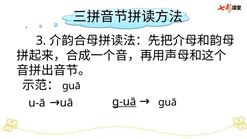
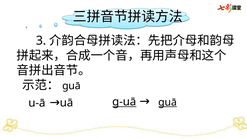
guā at (168, 102) underline: none -> present
